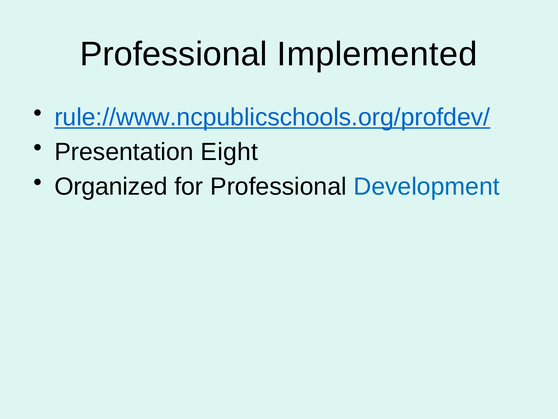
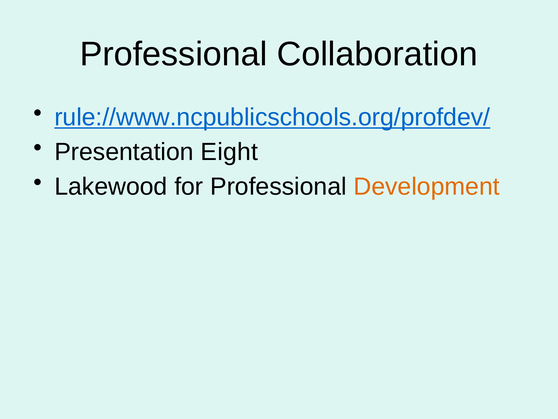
Implemented: Implemented -> Collaboration
Organized: Organized -> Lakewood
Development colour: blue -> orange
